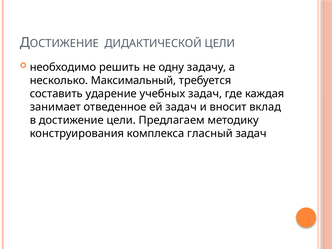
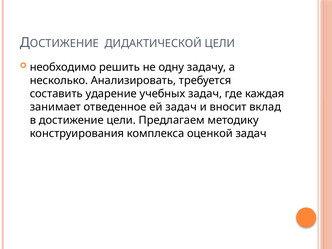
Максимальный: Максимальный -> Анализировать
гласный: гласный -> оценкой
